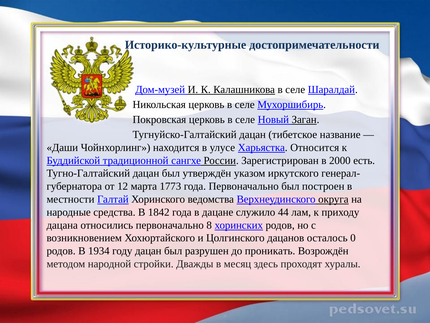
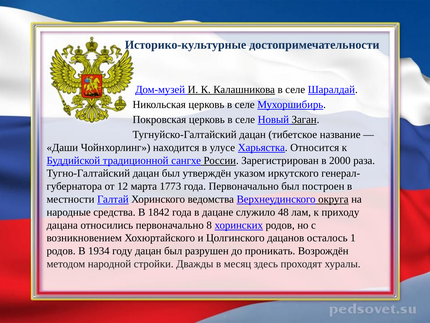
есть: есть -> раза
44: 44 -> 48
0: 0 -> 1
